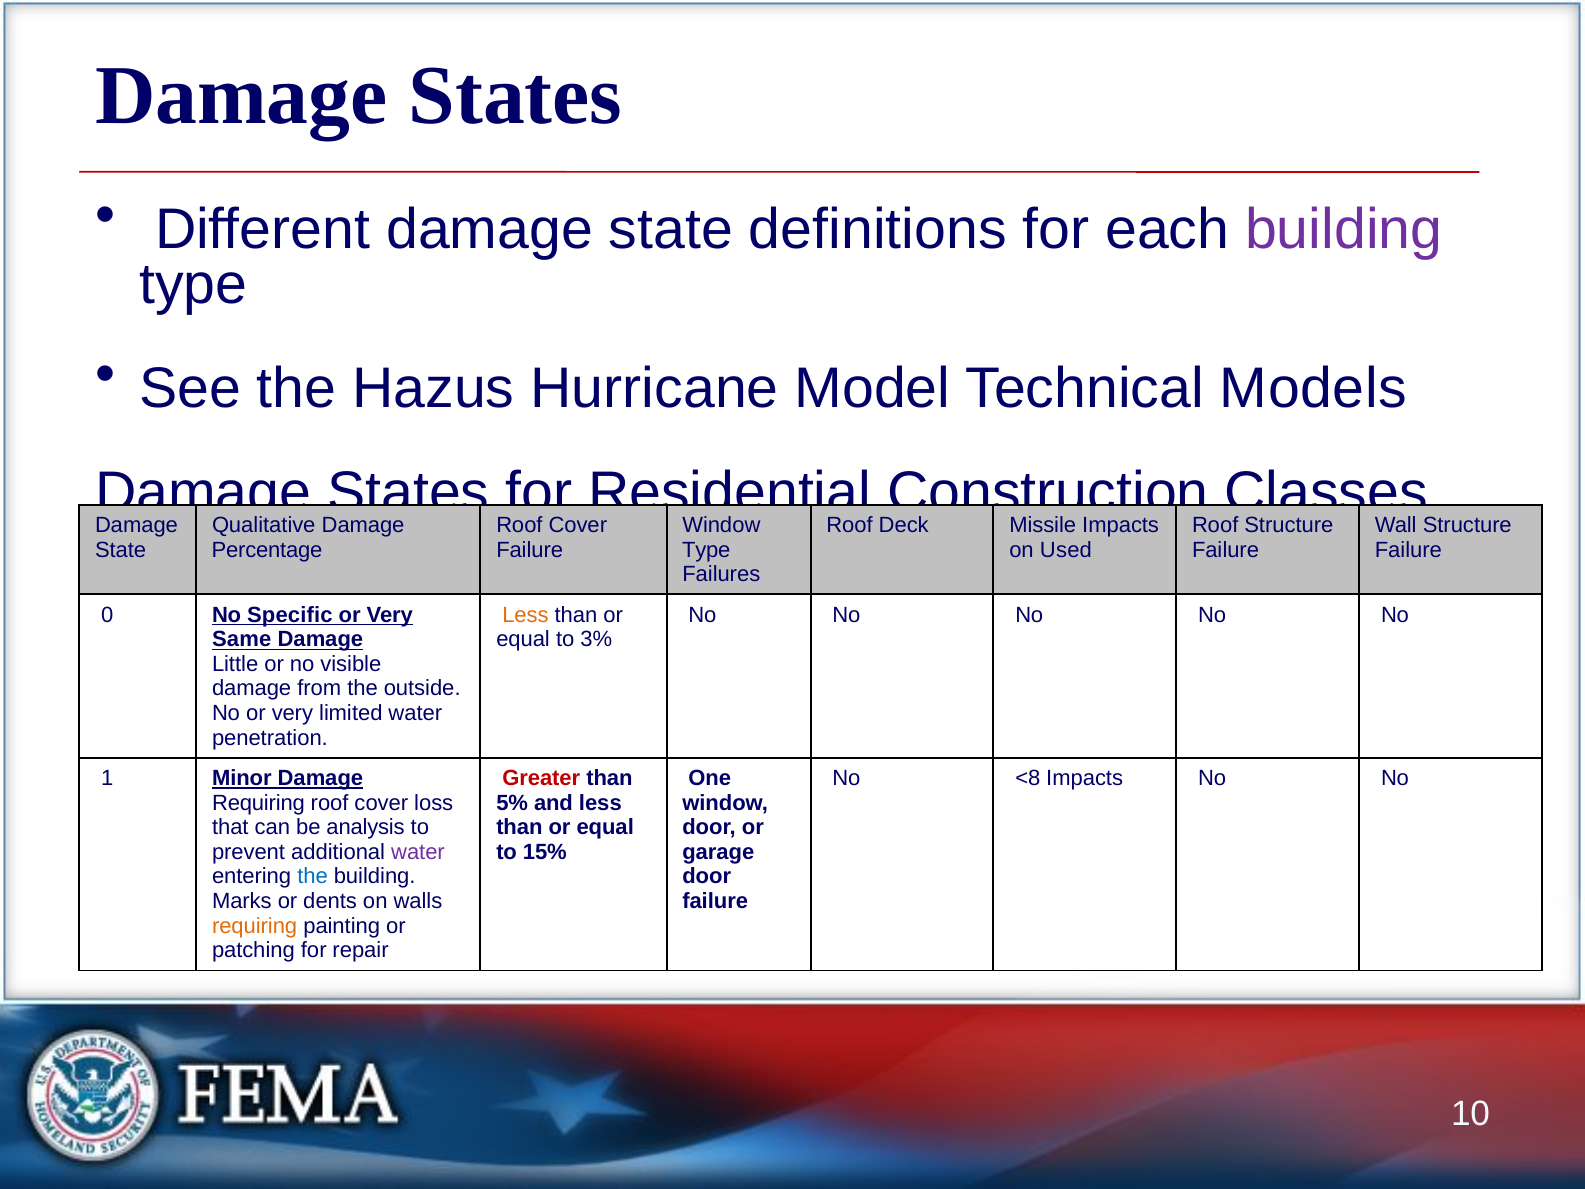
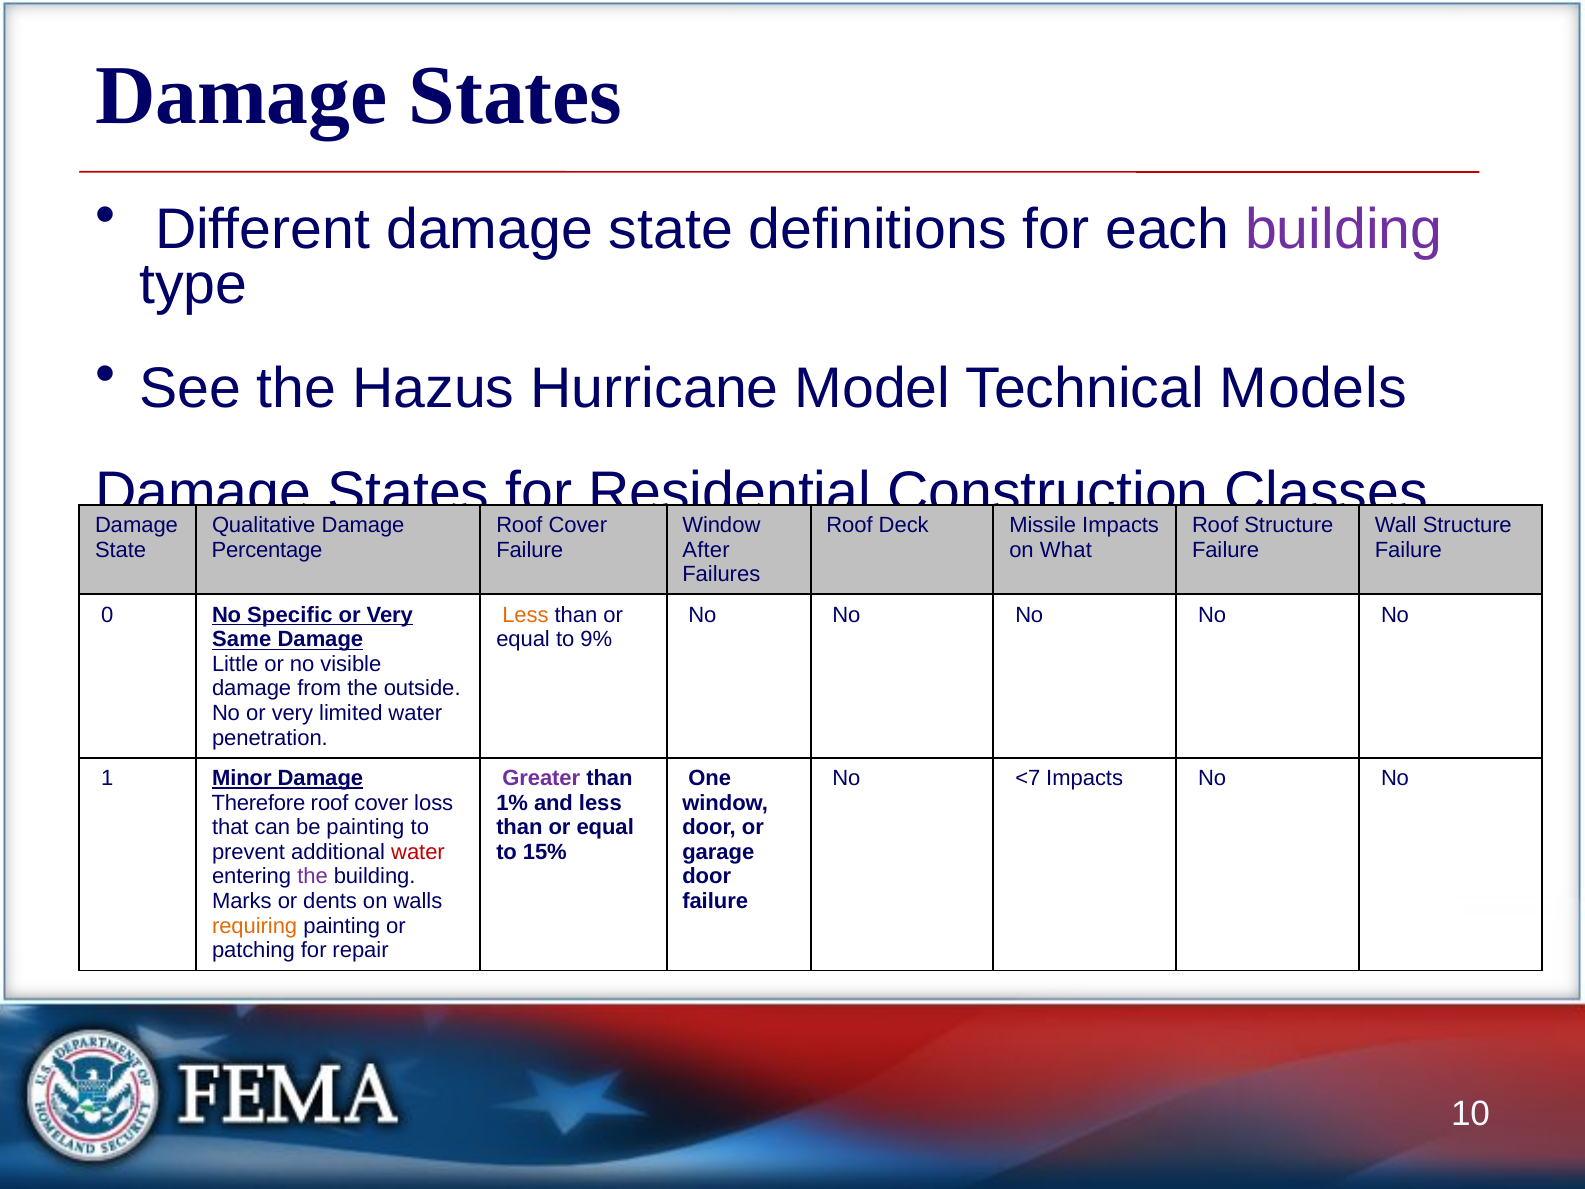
Type at (706, 550): Type -> After
Used: Used -> What
3%: 3% -> 9%
Greater colour: red -> purple
<8: <8 -> <7
Requiring at (258, 803): Requiring -> Therefore
5%: 5% -> 1%
be analysis: analysis -> painting
water at (418, 852) colour: purple -> red
the at (313, 877) colour: blue -> purple
